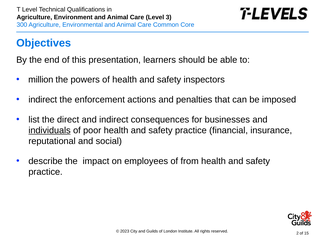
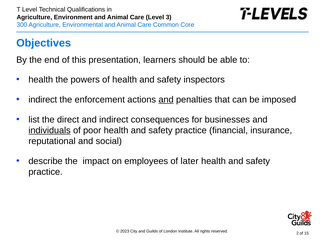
million at (41, 80): million -> health
and at (166, 100) underline: none -> present
from: from -> later
